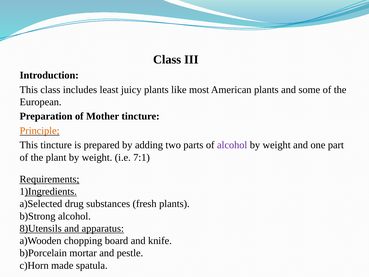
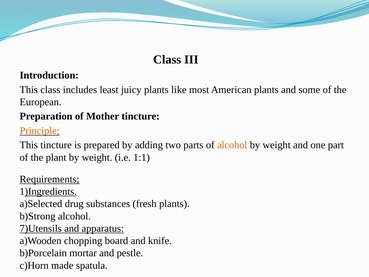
alcohol at (232, 145) colour: purple -> orange
7:1: 7:1 -> 1:1
8)Utensils: 8)Utensils -> 7)Utensils
